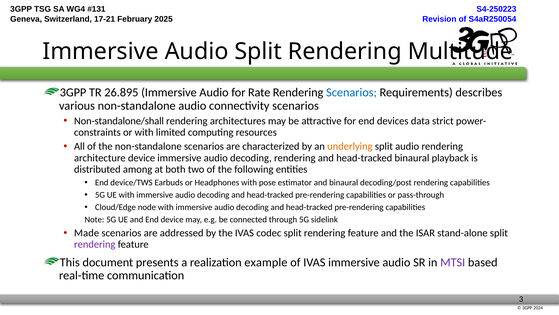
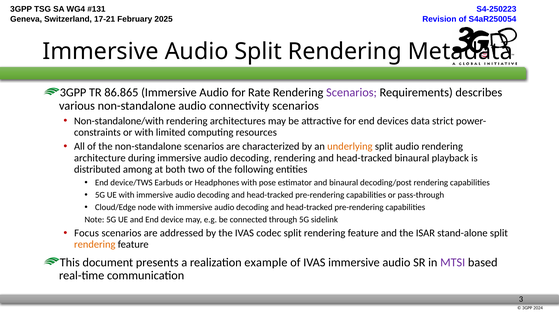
Multitude: Multitude -> Metadata
26.895: 26.895 -> 86.865
Scenarios at (352, 92) colour: blue -> purple
Non-standalone/shall: Non-standalone/shall -> Non-standalone/with
architecture device: device -> during
Made: Made -> Focus
rendering at (95, 244) colour: purple -> orange
